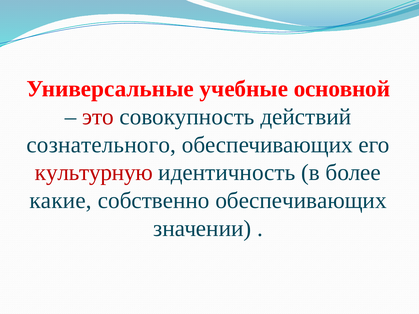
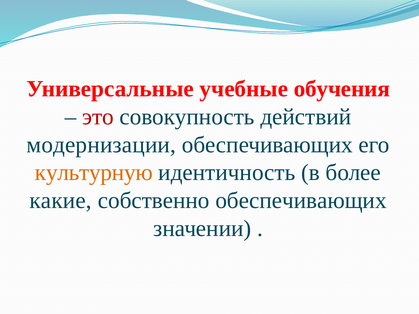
основной: основной -> обучения
сознательного: сознательного -> модернизации
культурную colour: red -> orange
